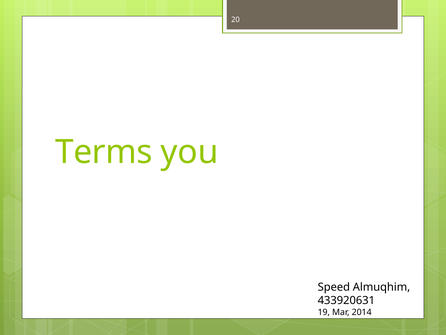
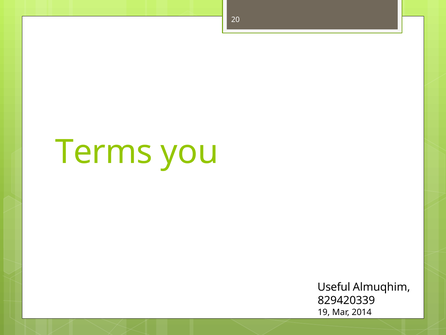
Speed: Speed -> Useful
433920631: 433920631 -> 829420339
